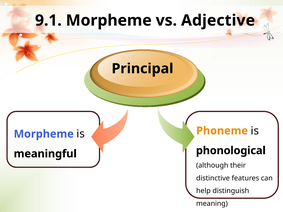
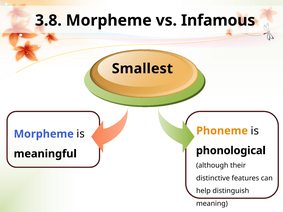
9.1: 9.1 -> 3.8
Adjective: Adjective -> Infamous
Principal: Principal -> Smallest
